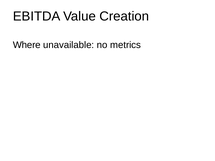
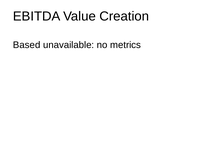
Where: Where -> Based
